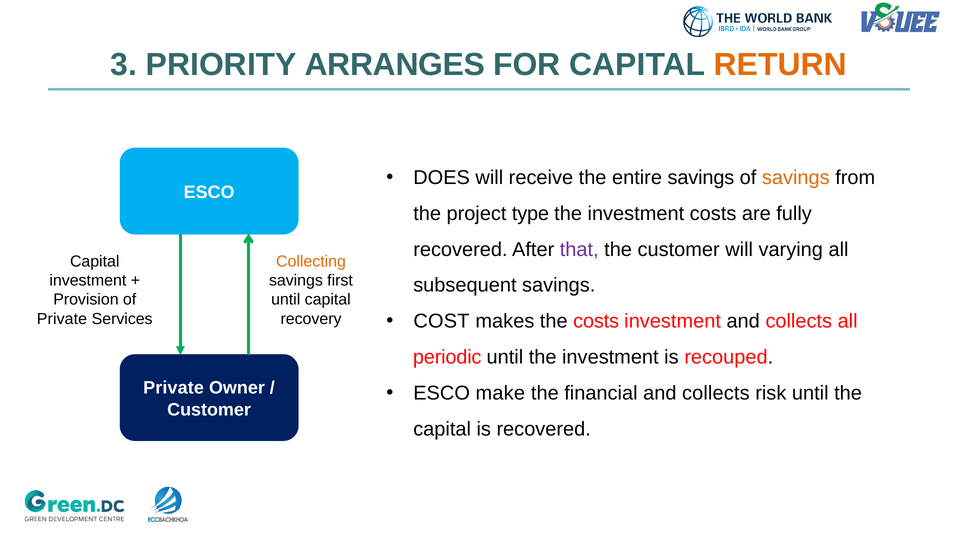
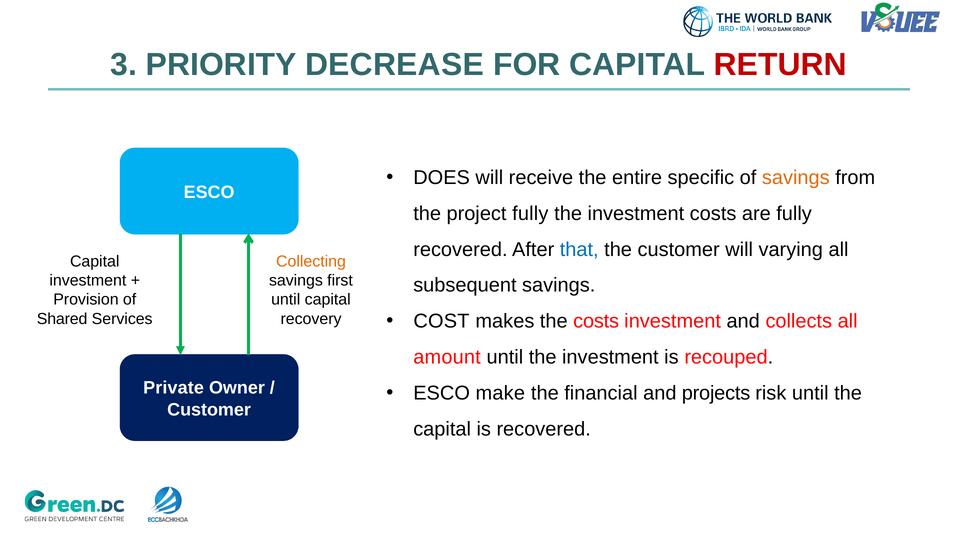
ARRANGES: ARRANGES -> DECREASE
RETURN colour: orange -> red
entire savings: savings -> specific
project type: type -> fully
that colour: purple -> blue
Private at (62, 319): Private -> Shared
periodic: periodic -> amount
financial and collects: collects -> projects
